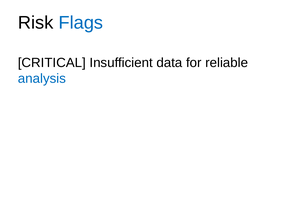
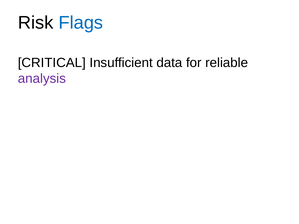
analysis colour: blue -> purple
